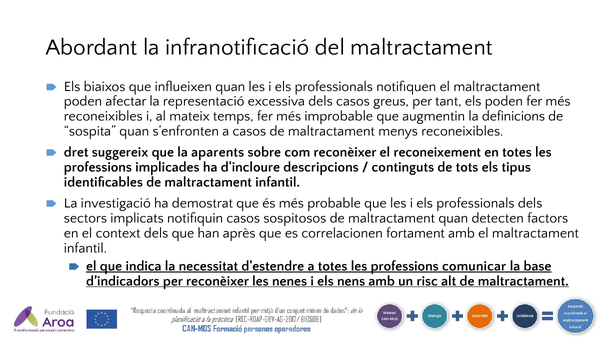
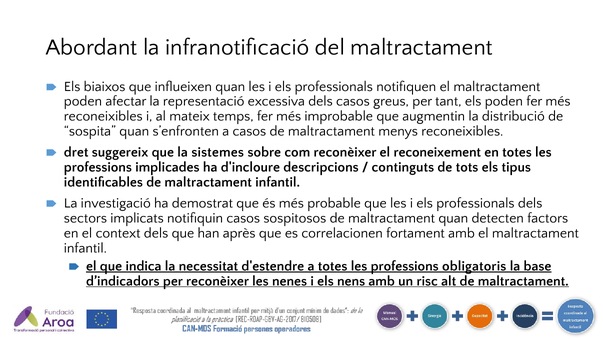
definicions: definicions -> distribució
aparents: aparents -> sistemes
comunicar: comunicar -> obligatoris
